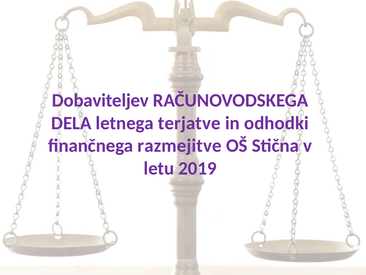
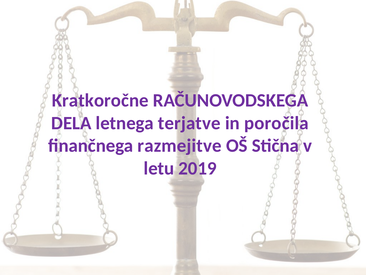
Dobaviteljev: Dobaviteljev -> Kratkoročne
odhodki: odhodki -> poročila
